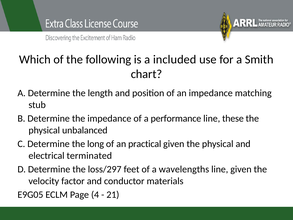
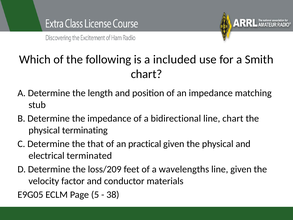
performance: performance -> bidirectional
line these: these -> chart
unbalanced: unbalanced -> terminating
long: long -> that
loss/297: loss/297 -> loss/209
4: 4 -> 5
21: 21 -> 38
